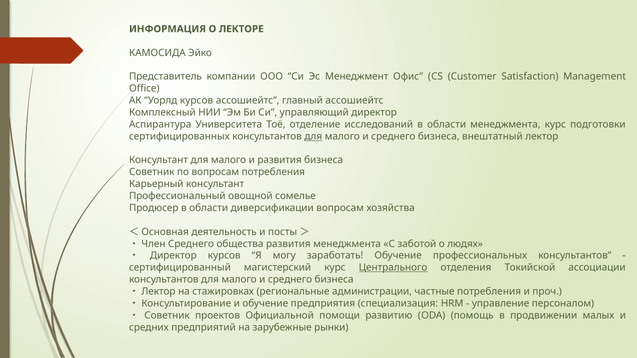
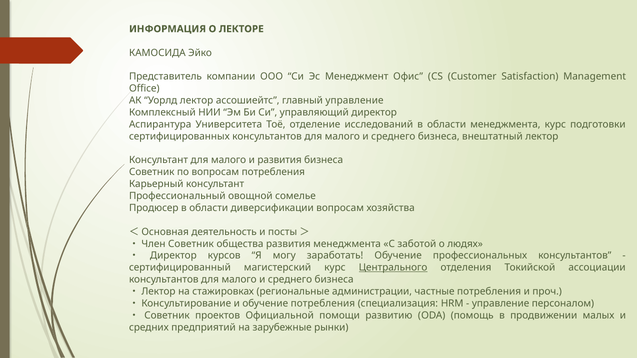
Уорлд курсов: курсов -> лектор
главный ассошиейтс: ассошиейтс -> управление
для at (313, 136) underline: present -> none
Среднего at (191, 244): Среднего -> Советник
обучение предприятия: предприятия -> потребления
